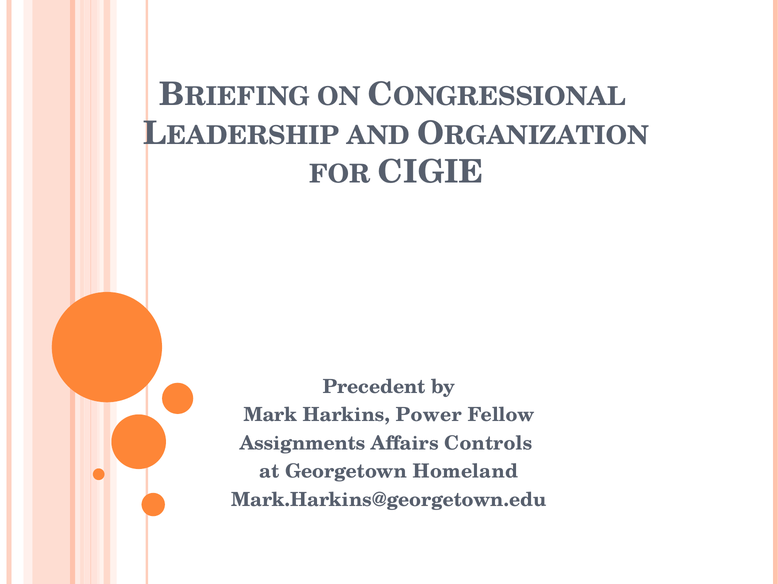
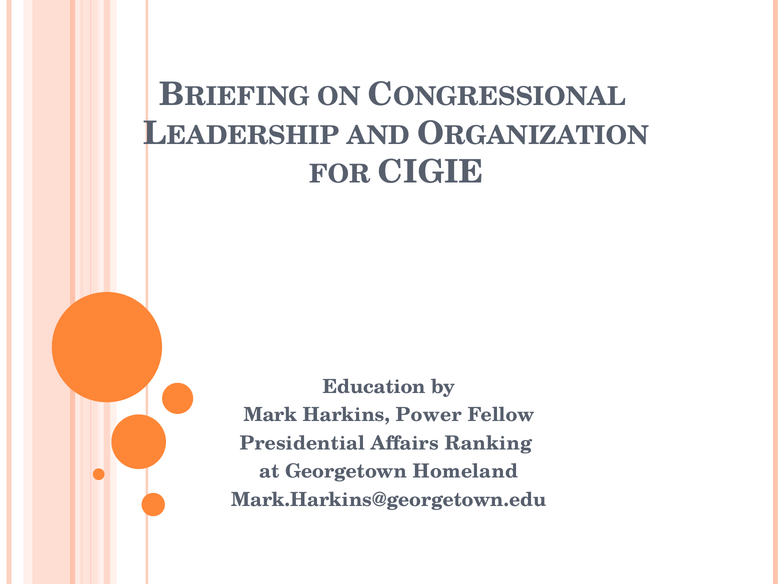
Precedent: Precedent -> Education
Assignments: Assignments -> Presidential
Controls: Controls -> Ranking
